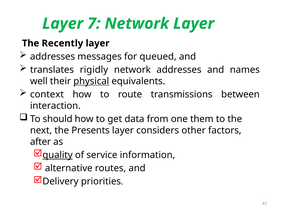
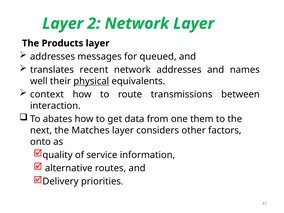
7: 7 -> 2
Recently: Recently -> Products
rigidly: rigidly -> recent
should: should -> abates
Presents: Presents -> Matches
after: after -> onto
quality underline: present -> none
